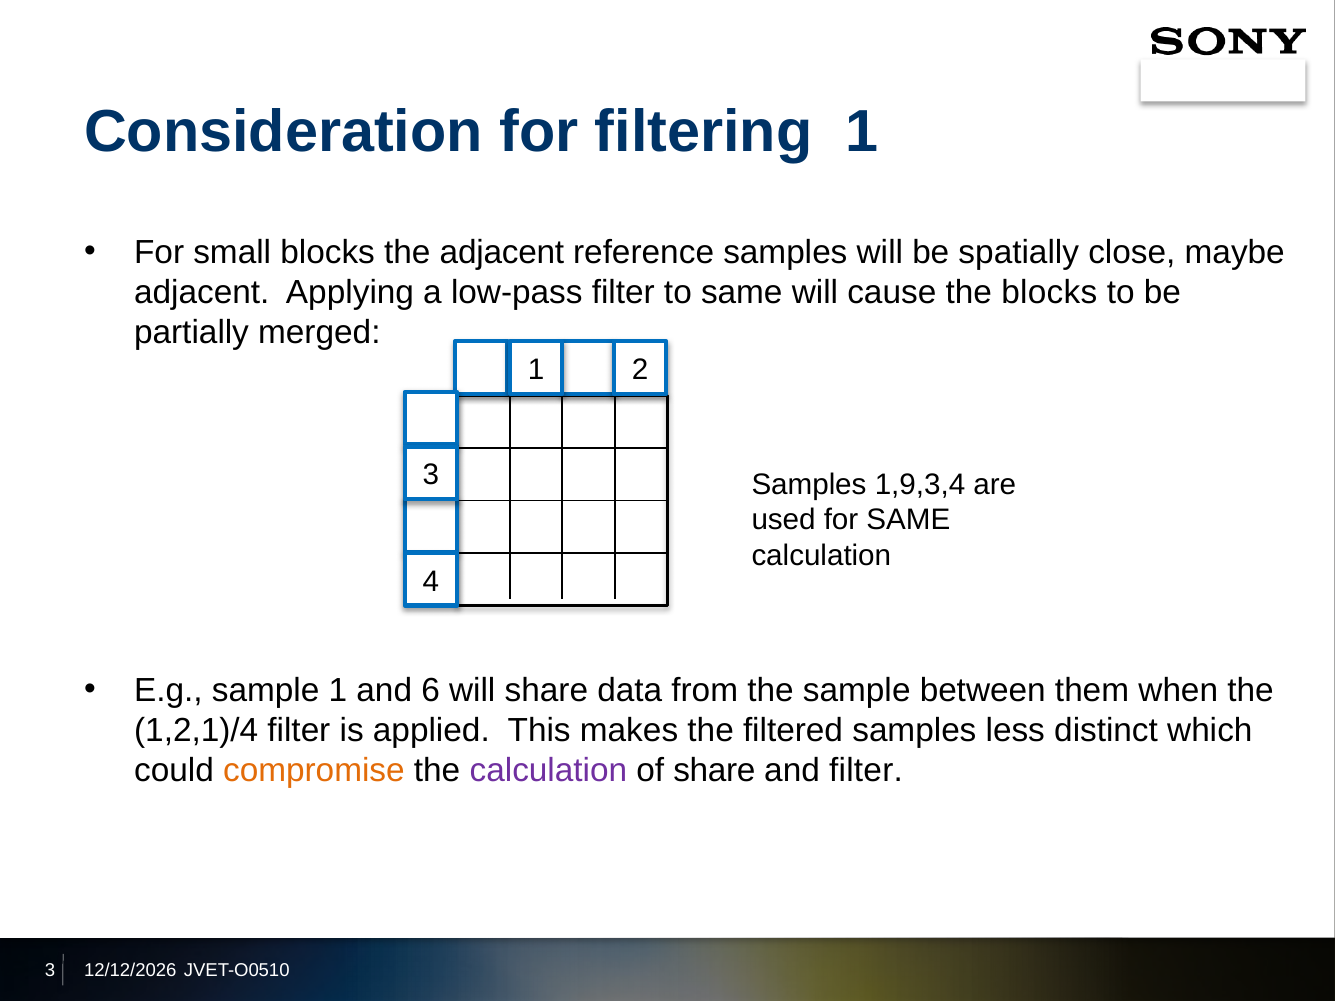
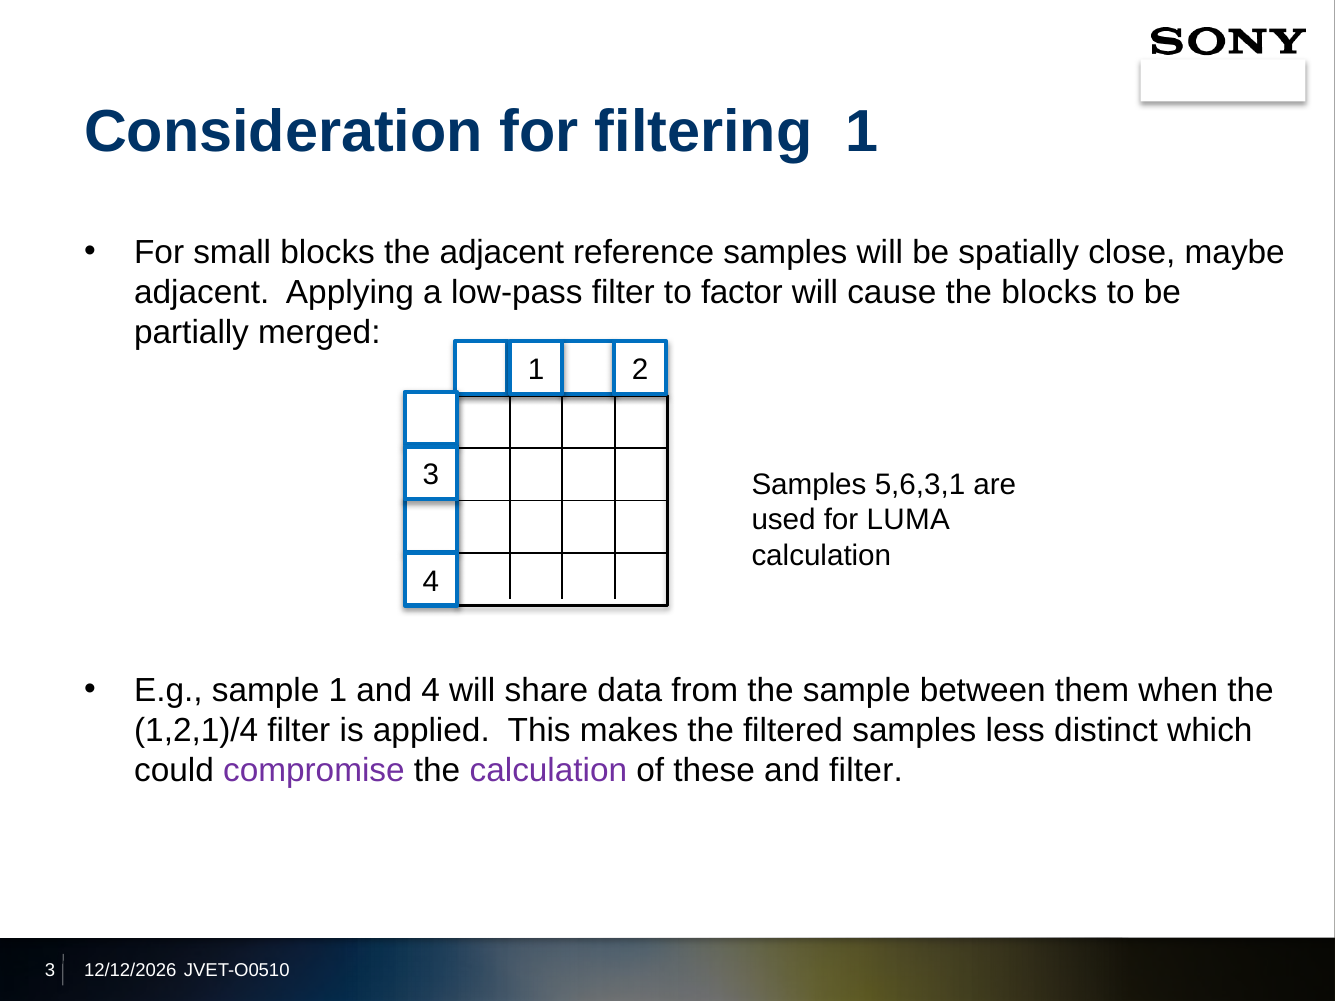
to same: same -> factor
1,9,3,4: 1,9,3,4 -> 5,6,3,1
for SAME: SAME -> LUMA
and 6: 6 -> 4
compromise colour: orange -> purple
of share: share -> these
